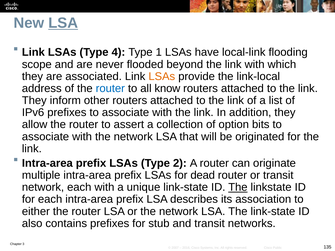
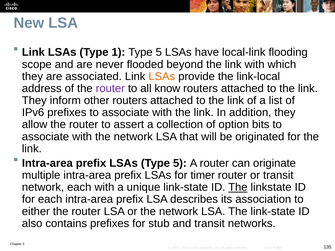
LSA at (63, 23) underline: present -> none
4: 4 -> 1
1 at (159, 52): 1 -> 5
router at (110, 89) colour: blue -> purple
LSAs Type 2: 2 -> 5
dead: dead -> timer
